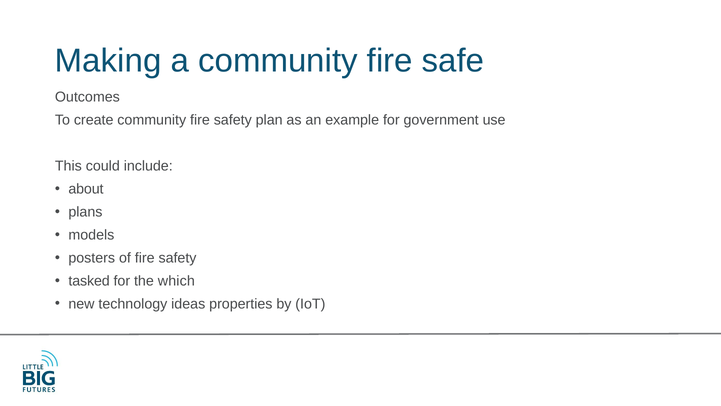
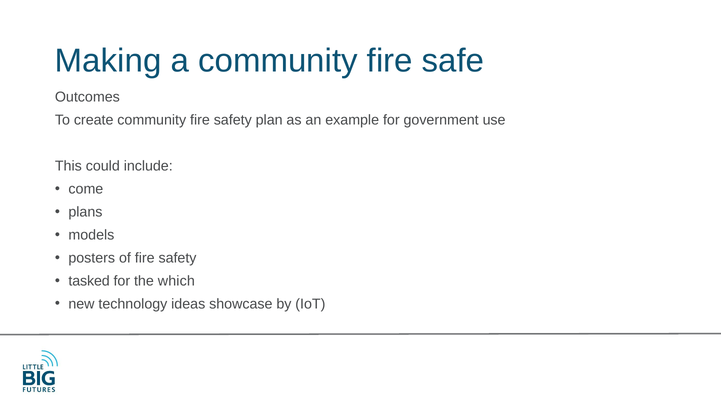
about: about -> come
properties: properties -> showcase
